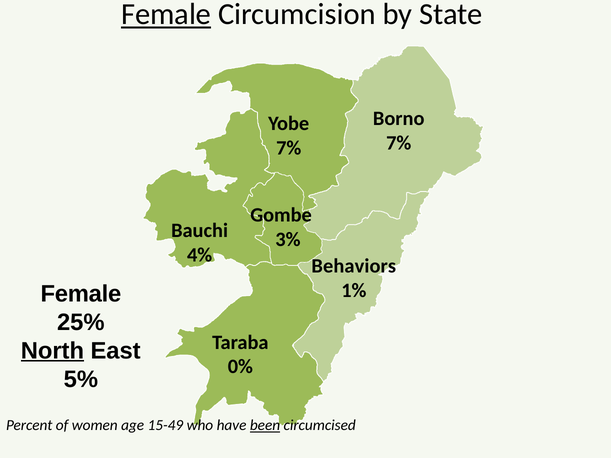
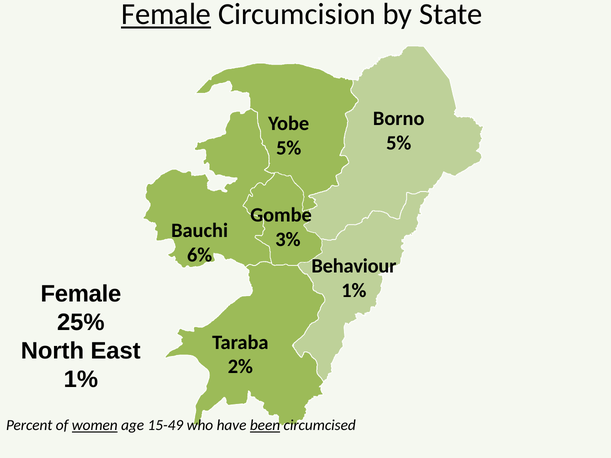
7% at (399, 143): 7% -> 5%
7% at (289, 148): 7% -> 5%
4%: 4% -> 6%
Behaviors: Behaviors -> Behaviour
North underline: present -> none
0%: 0% -> 2%
5% at (81, 379): 5% -> 1%
women underline: none -> present
